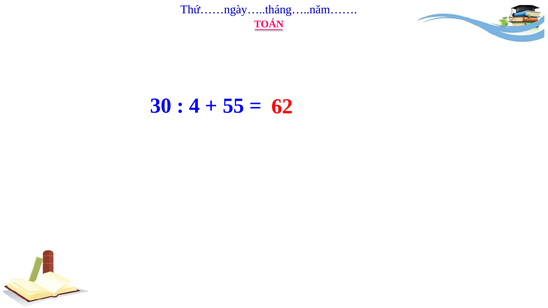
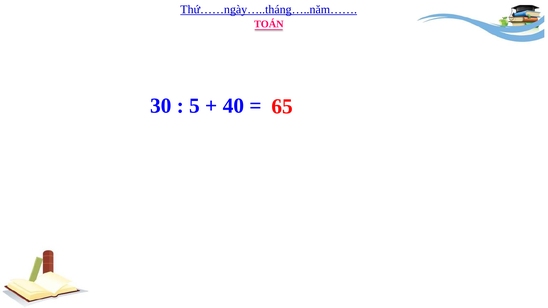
Thứ……ngày…..tháng…..năm…… underline: none -> present
4: 4 -> 5
55: 55 -> 40
62: 62 -> 65
